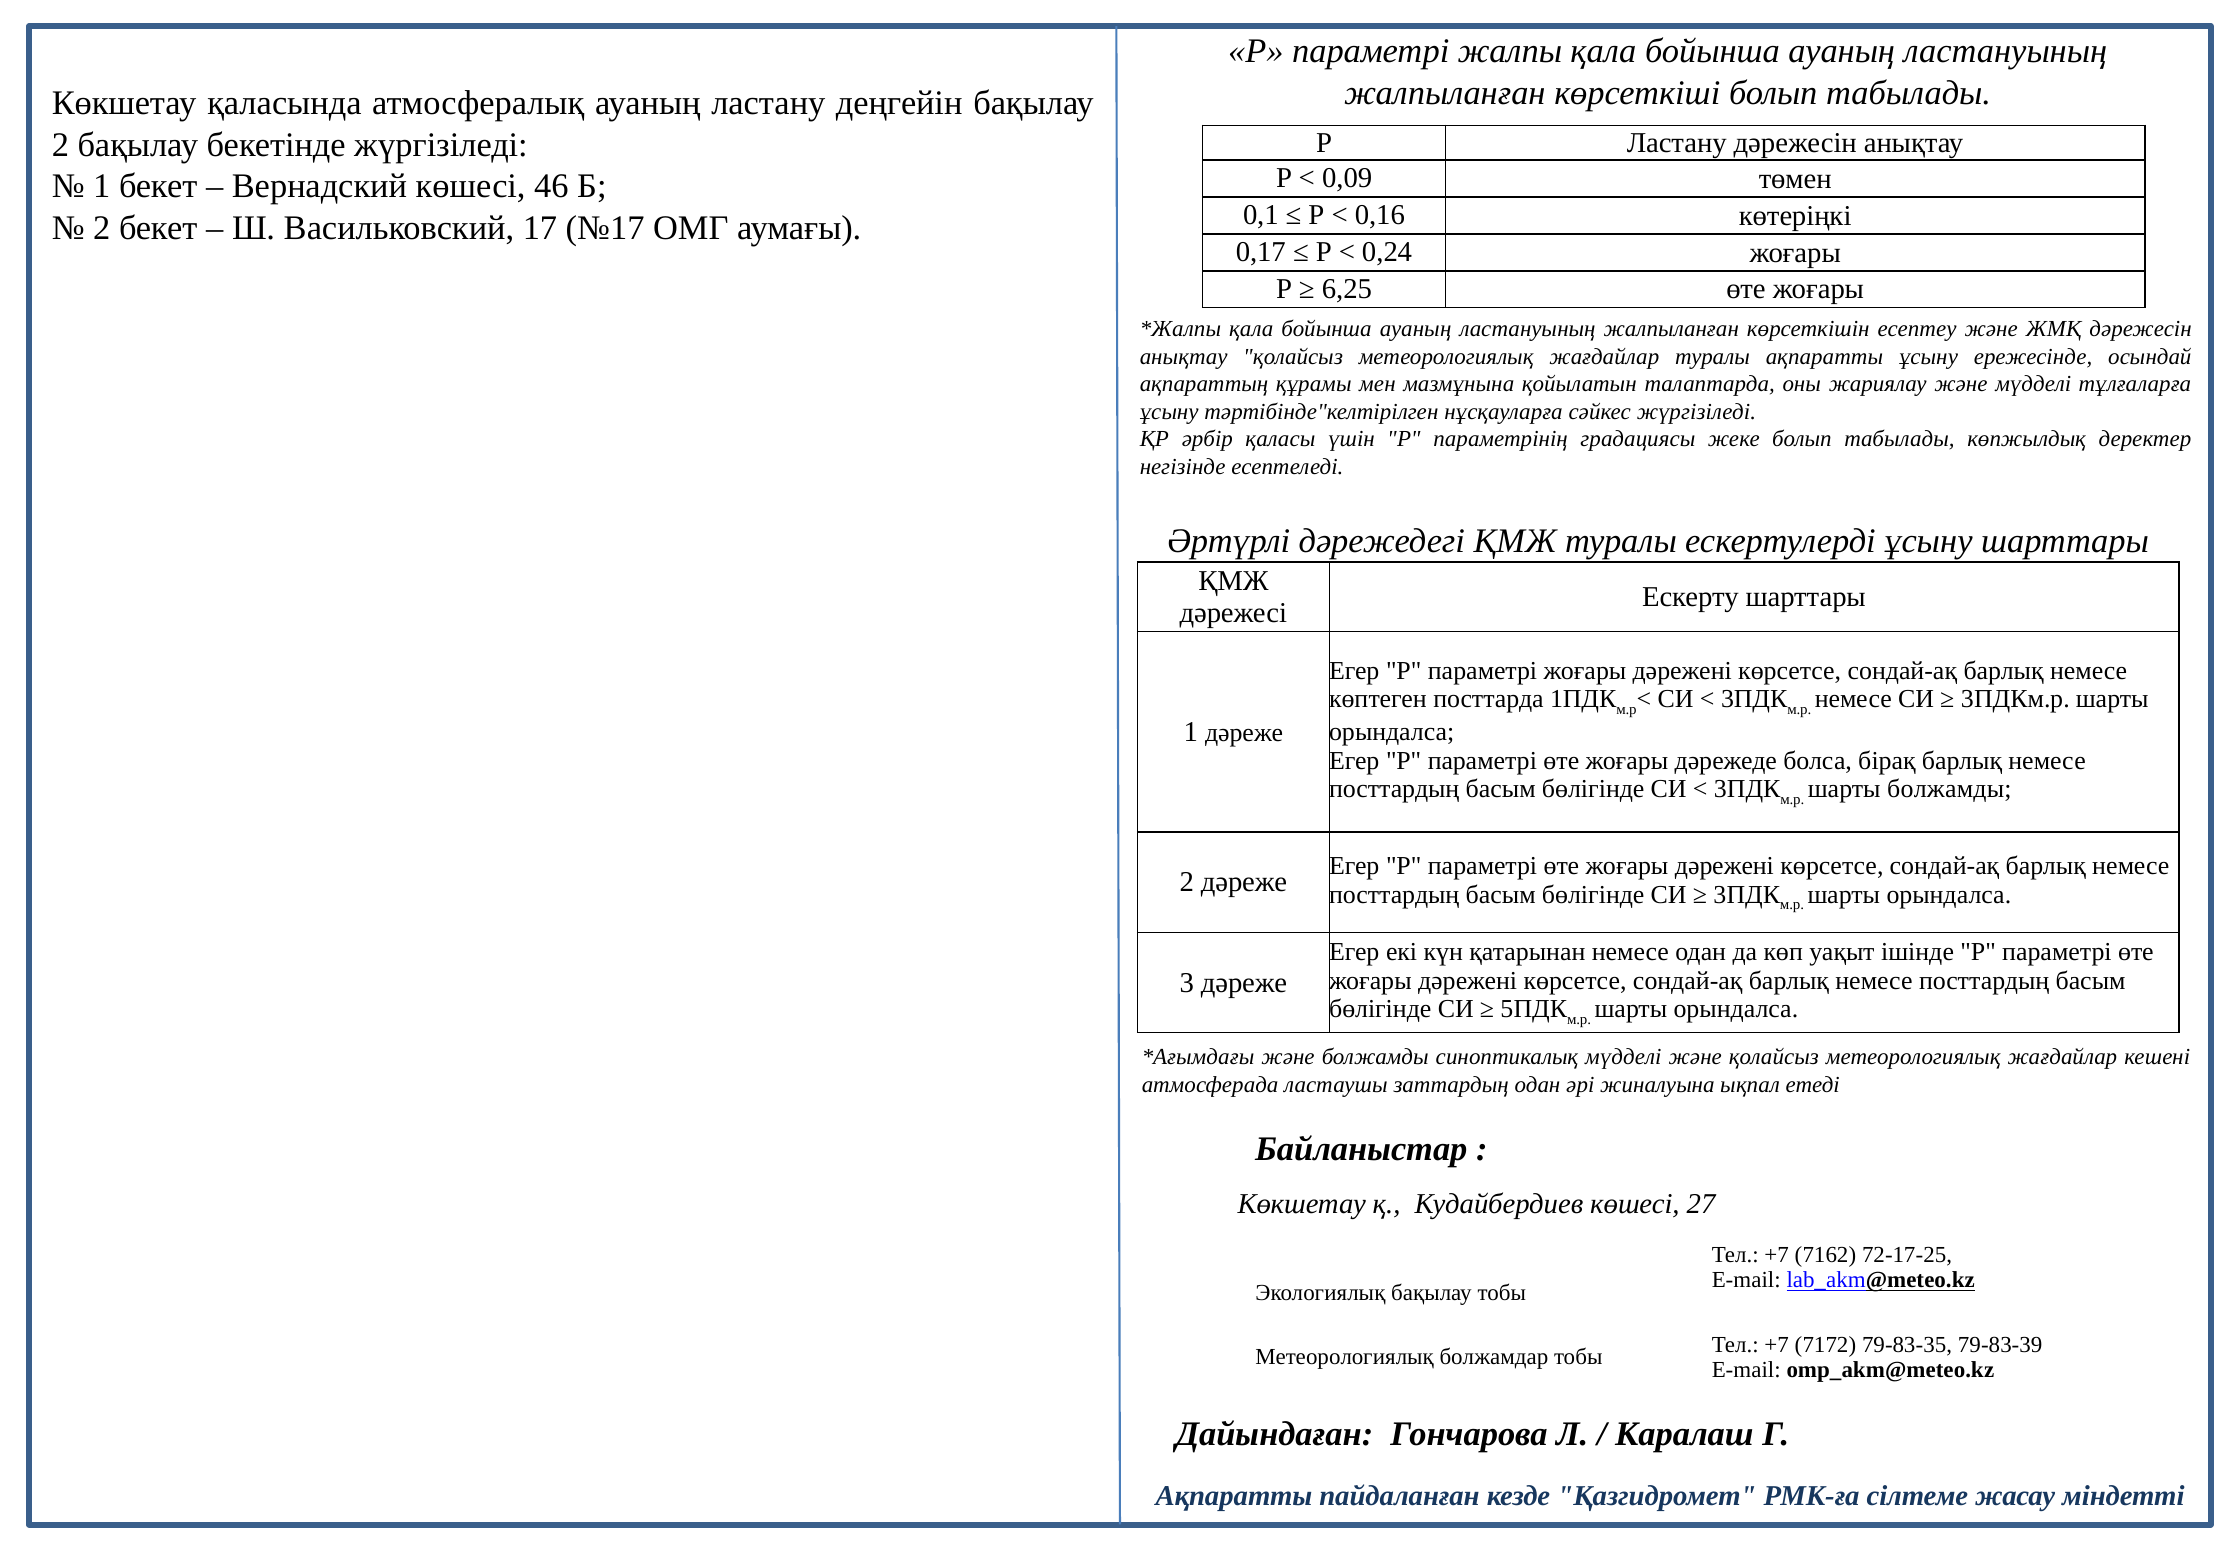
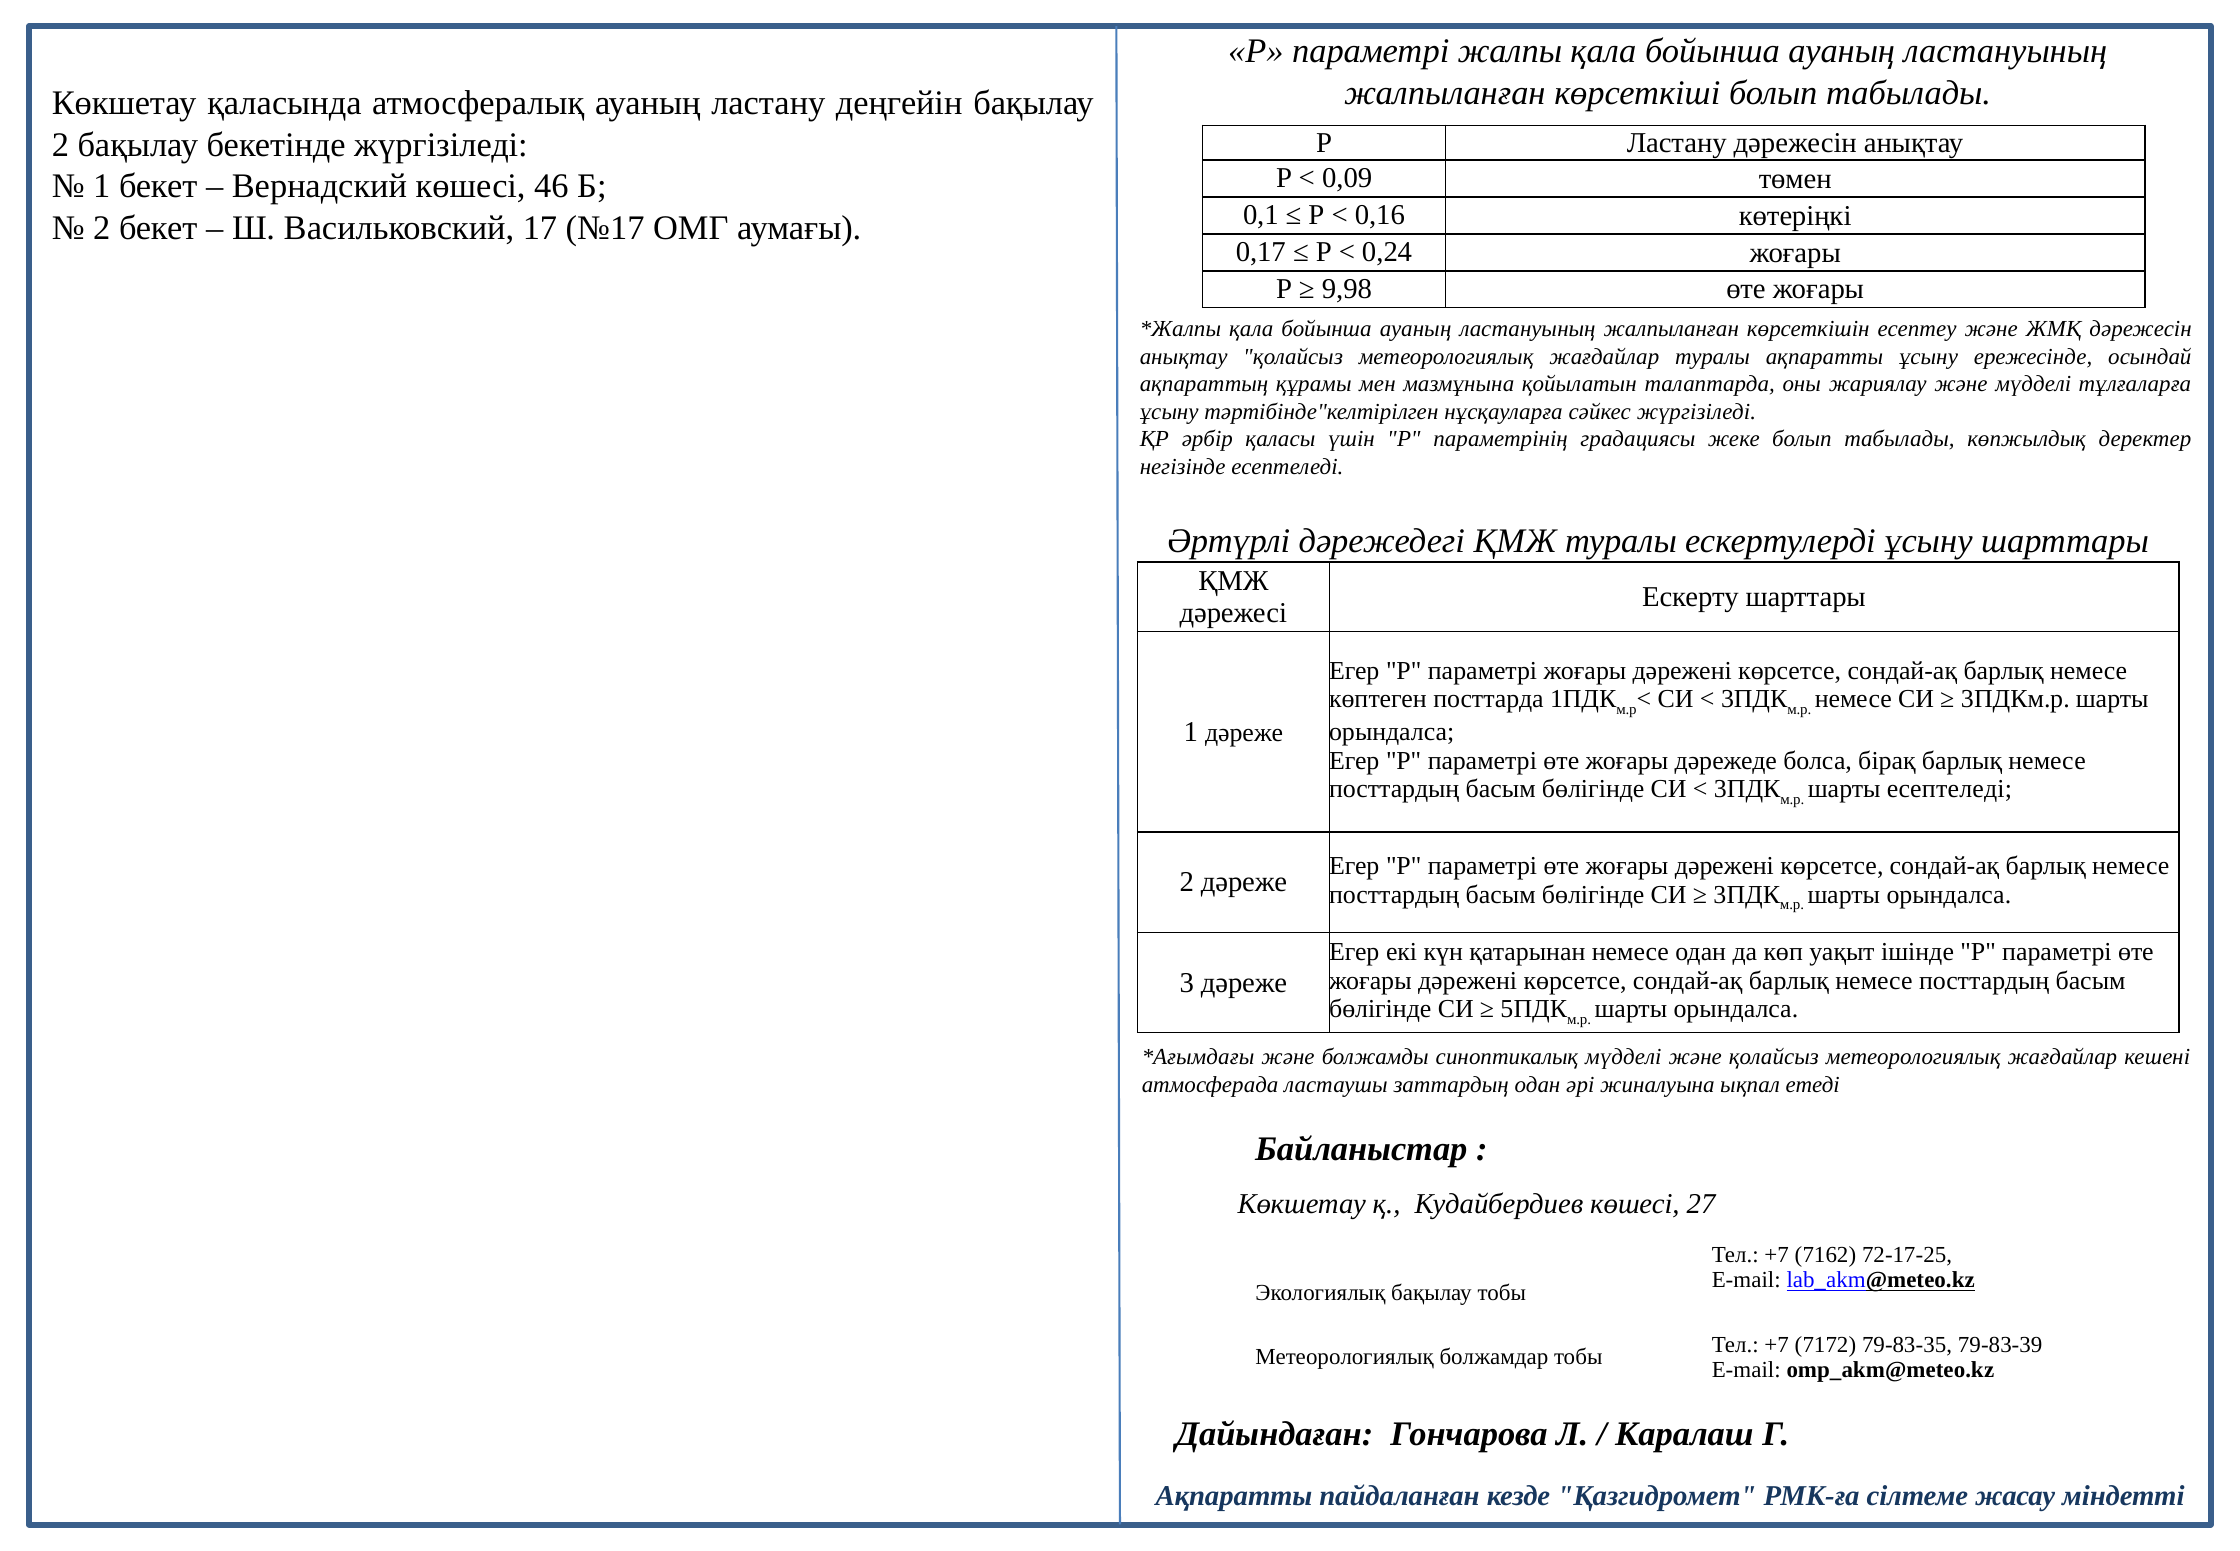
6,25: 6,25 -> 9,98
шарты болжамды: болжамды -> есептеледі
